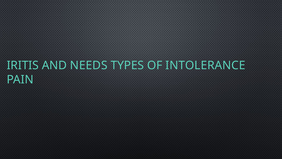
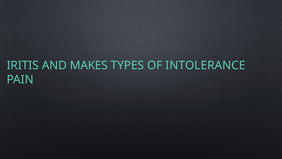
NEEDS: NEEDS -> MAKES
